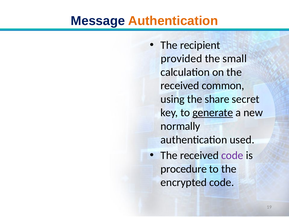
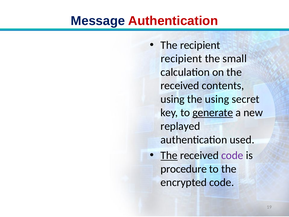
Authentication at (173, 21) colour: orange -> red
provided at (181, 59): provided -> recipient
common: common -> contents
the share: share -> using
normally: normally -> replayed
The at (169, 155) underline: none -> present
